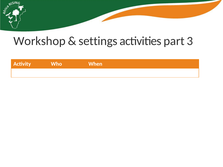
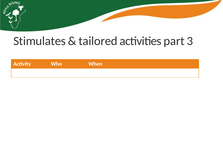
Workshop: Workshop -> Stimulates
settings: settings -> tailored
